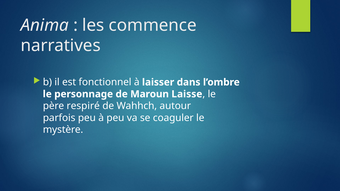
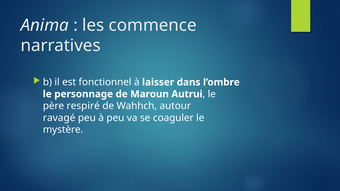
Laisse: Laisse -> Autrui
parfois: parfois -> ravagé
